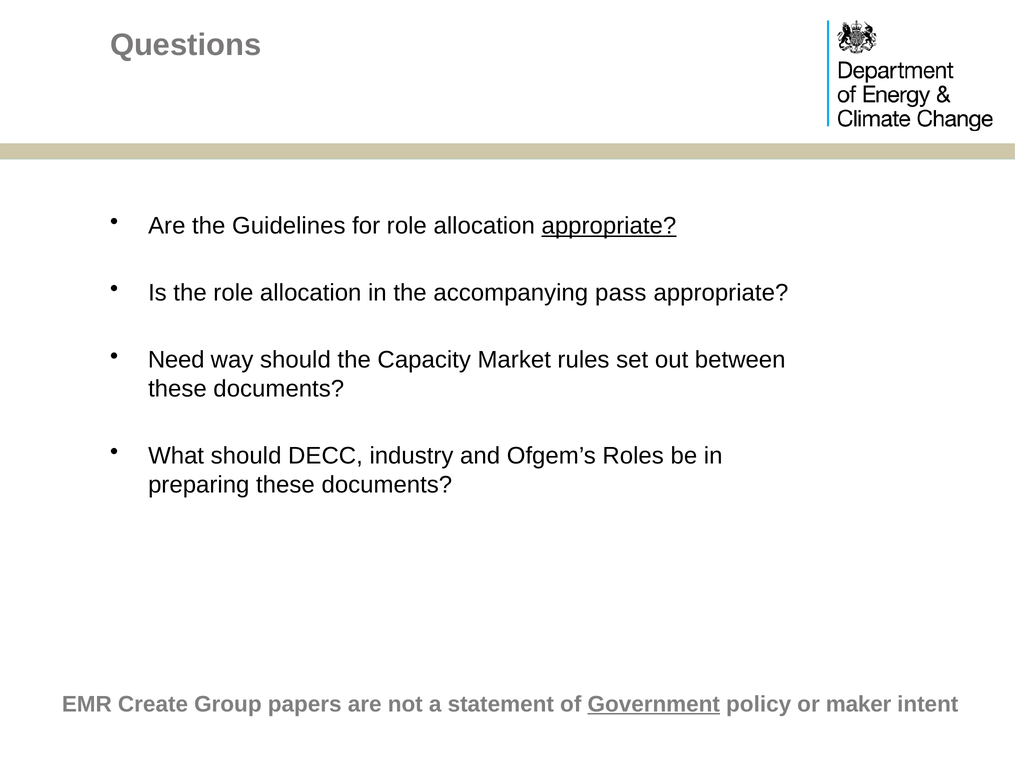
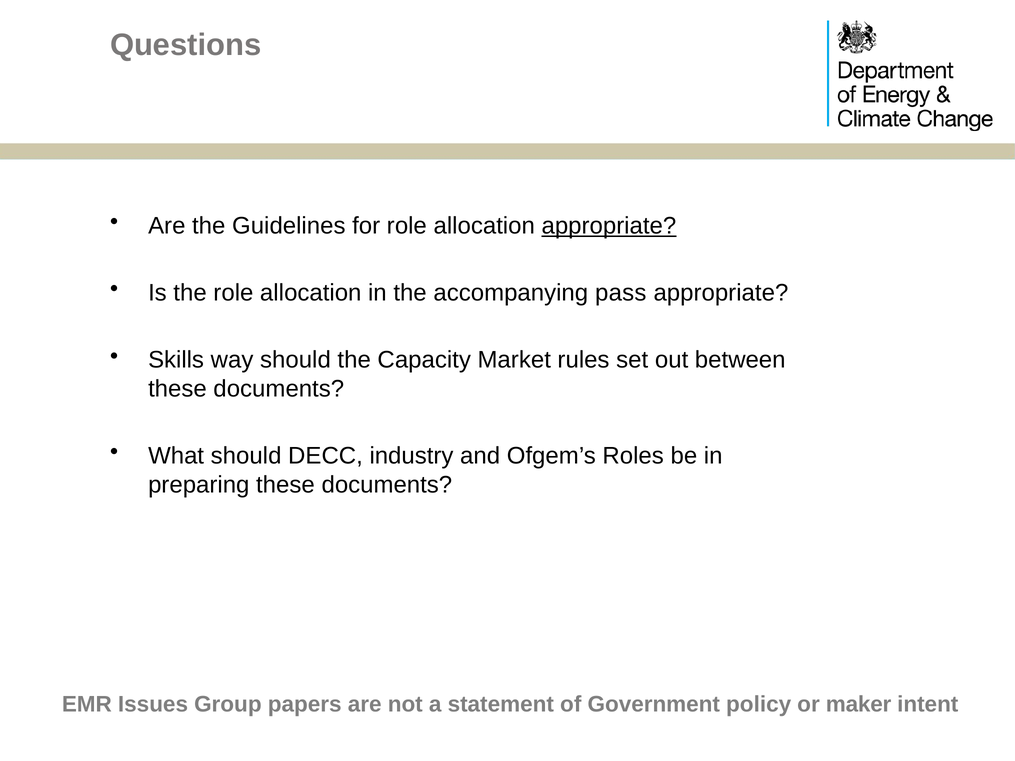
Need: Need -> Skills
Create: Create -> Issues
Government underline: present -> none
